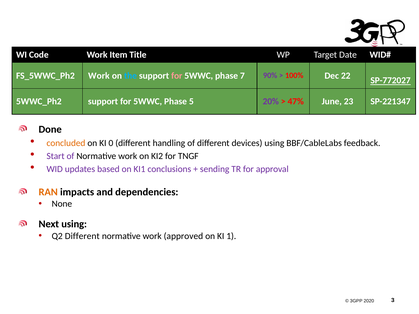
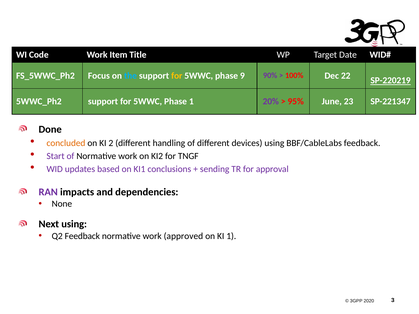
Work at (99, 76): Work -> Focus
for at (177, 76) colour: pink -> yellow
7: 7 -> 9
SP-772027: SP-772027 -> SP-220219
Phase 5: 5 -> 1
47%: 47% -> 95%
0: 0 -> 2
RAN colour: orange -> purple
Q2 Different: Different -> Feedback
